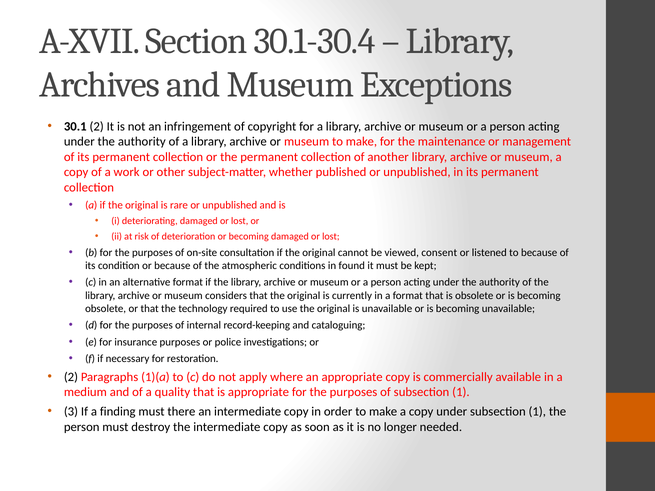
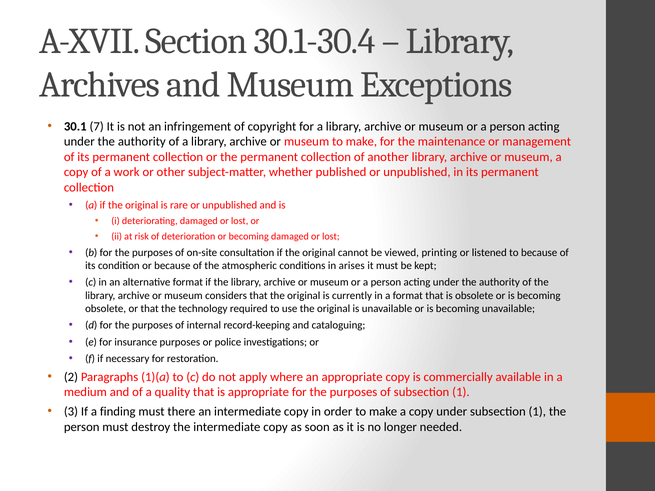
30.1 2: 2 -> 7
consent: consent -> printing
found: found -> arises
